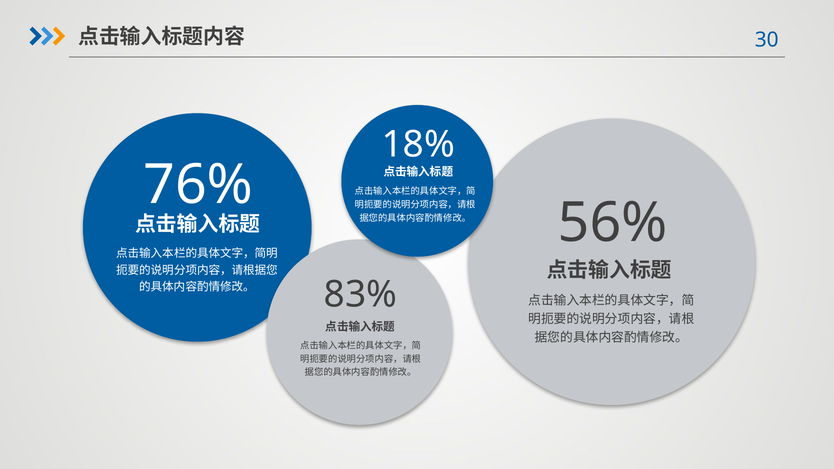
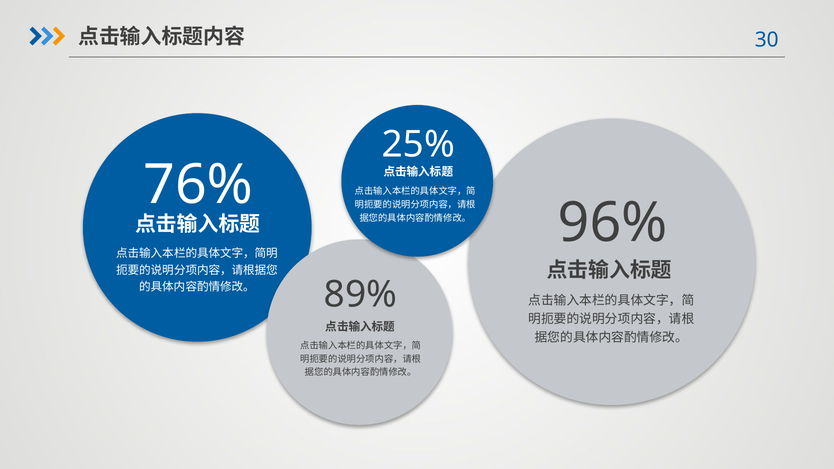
18%: 18% -> 25%
56%: 56% -> 96%
83%: 83% -> 89%
